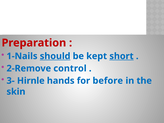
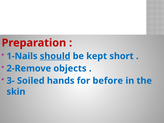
short underline: present -> none
control: control -> objects
Hirnle: Hirnle -> Soiled
